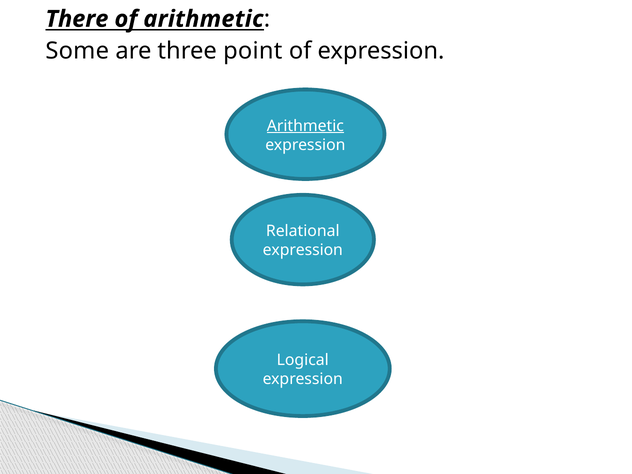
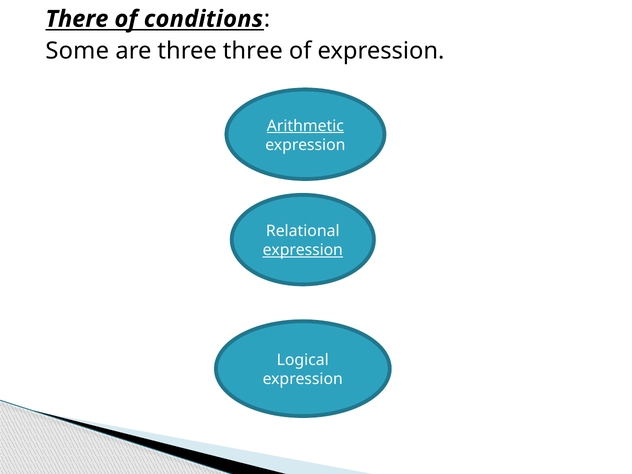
of arithmetic: arithmetic -> conditions
three point: point -> three
expression at (303, 250) underline: none -> present
